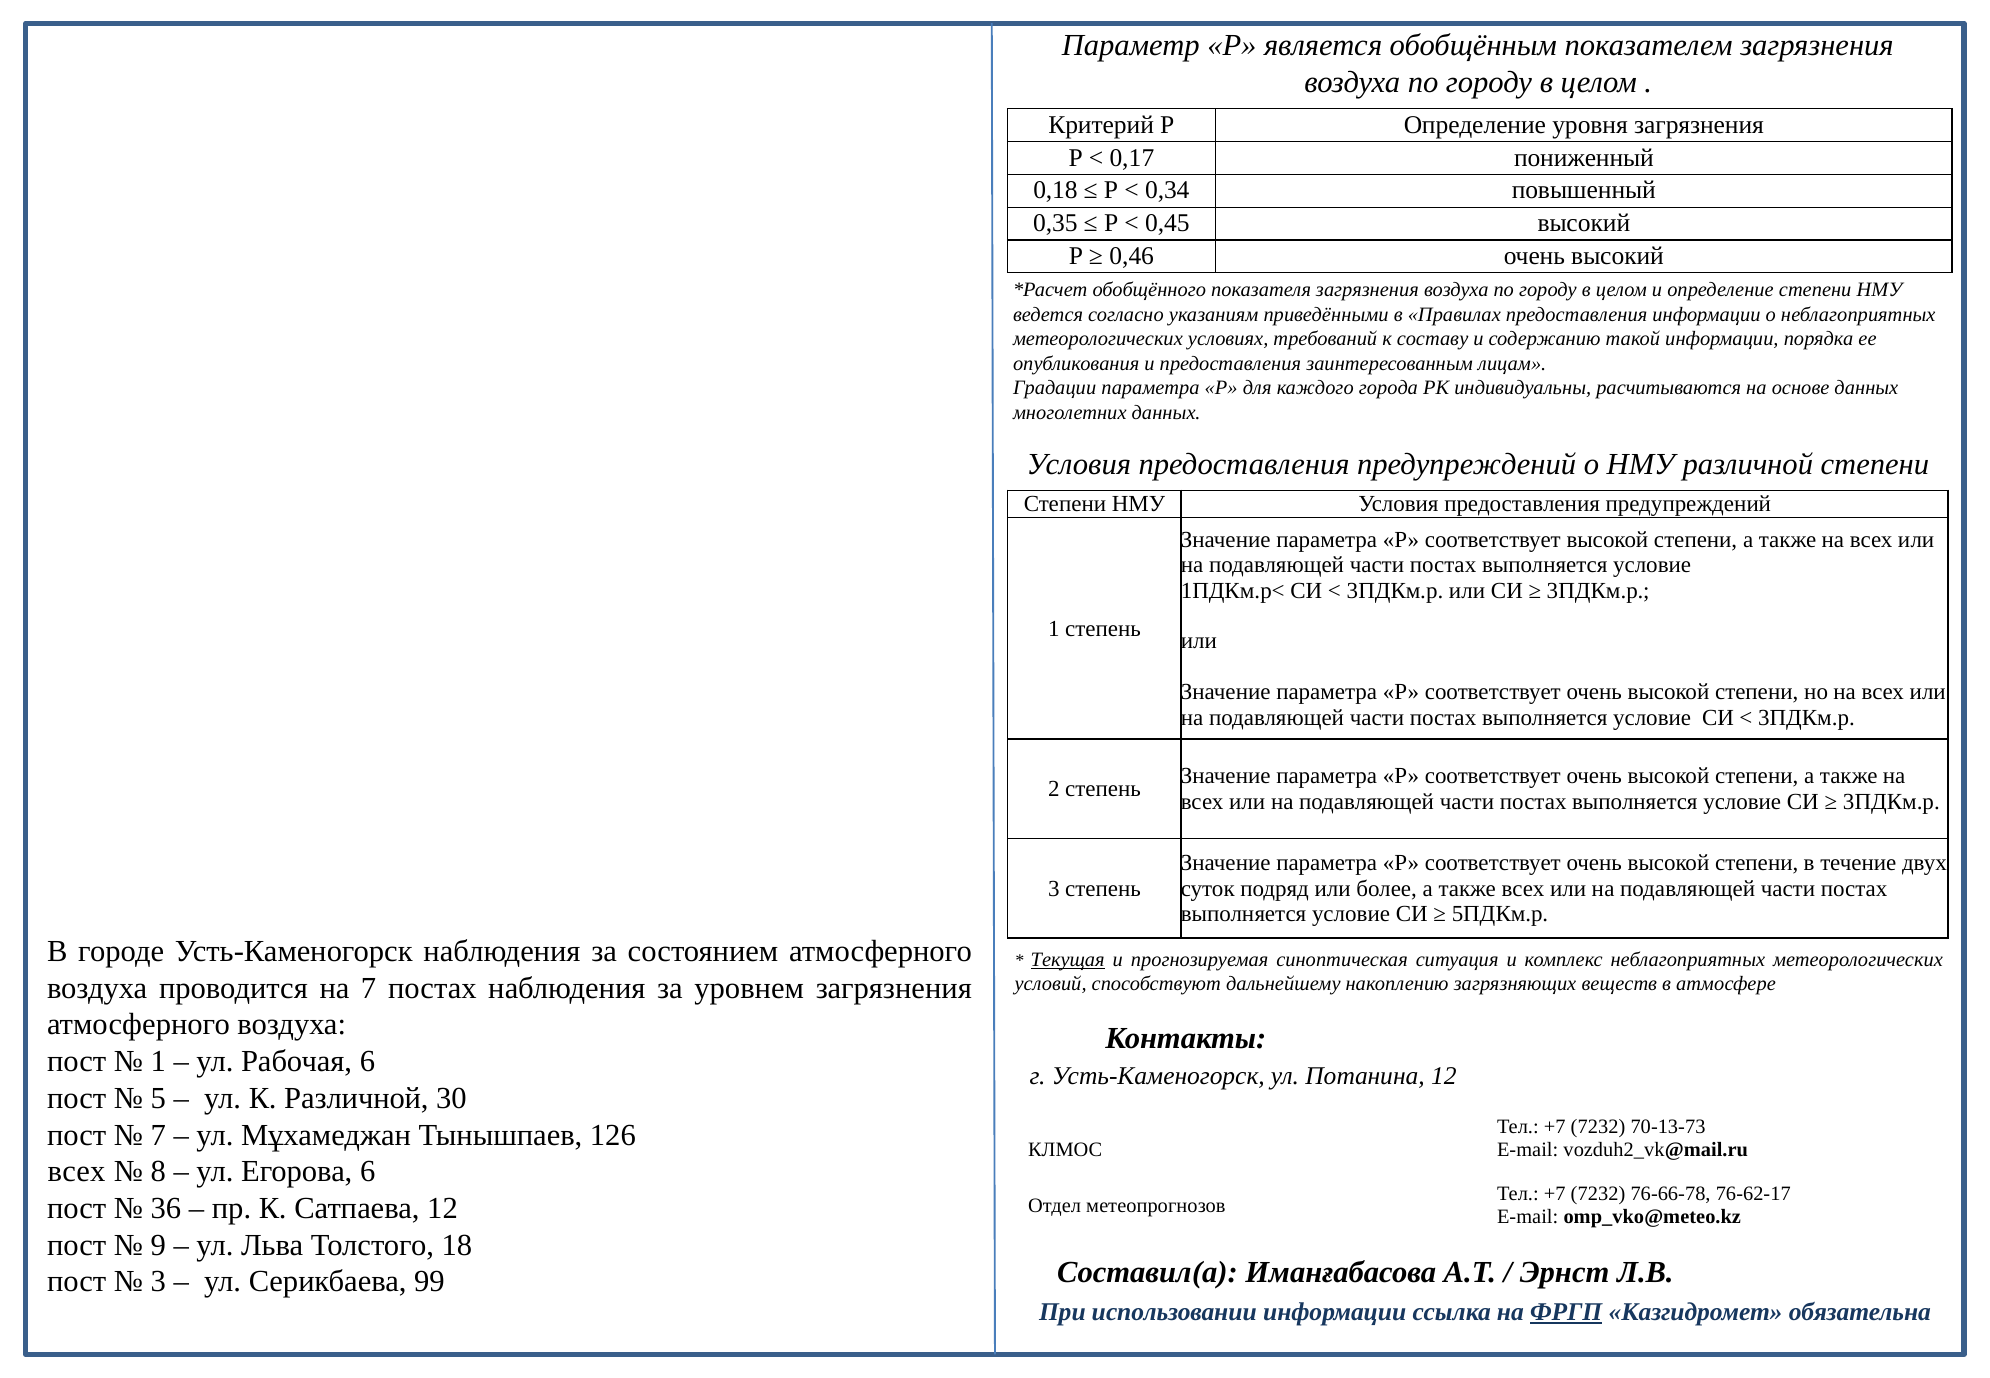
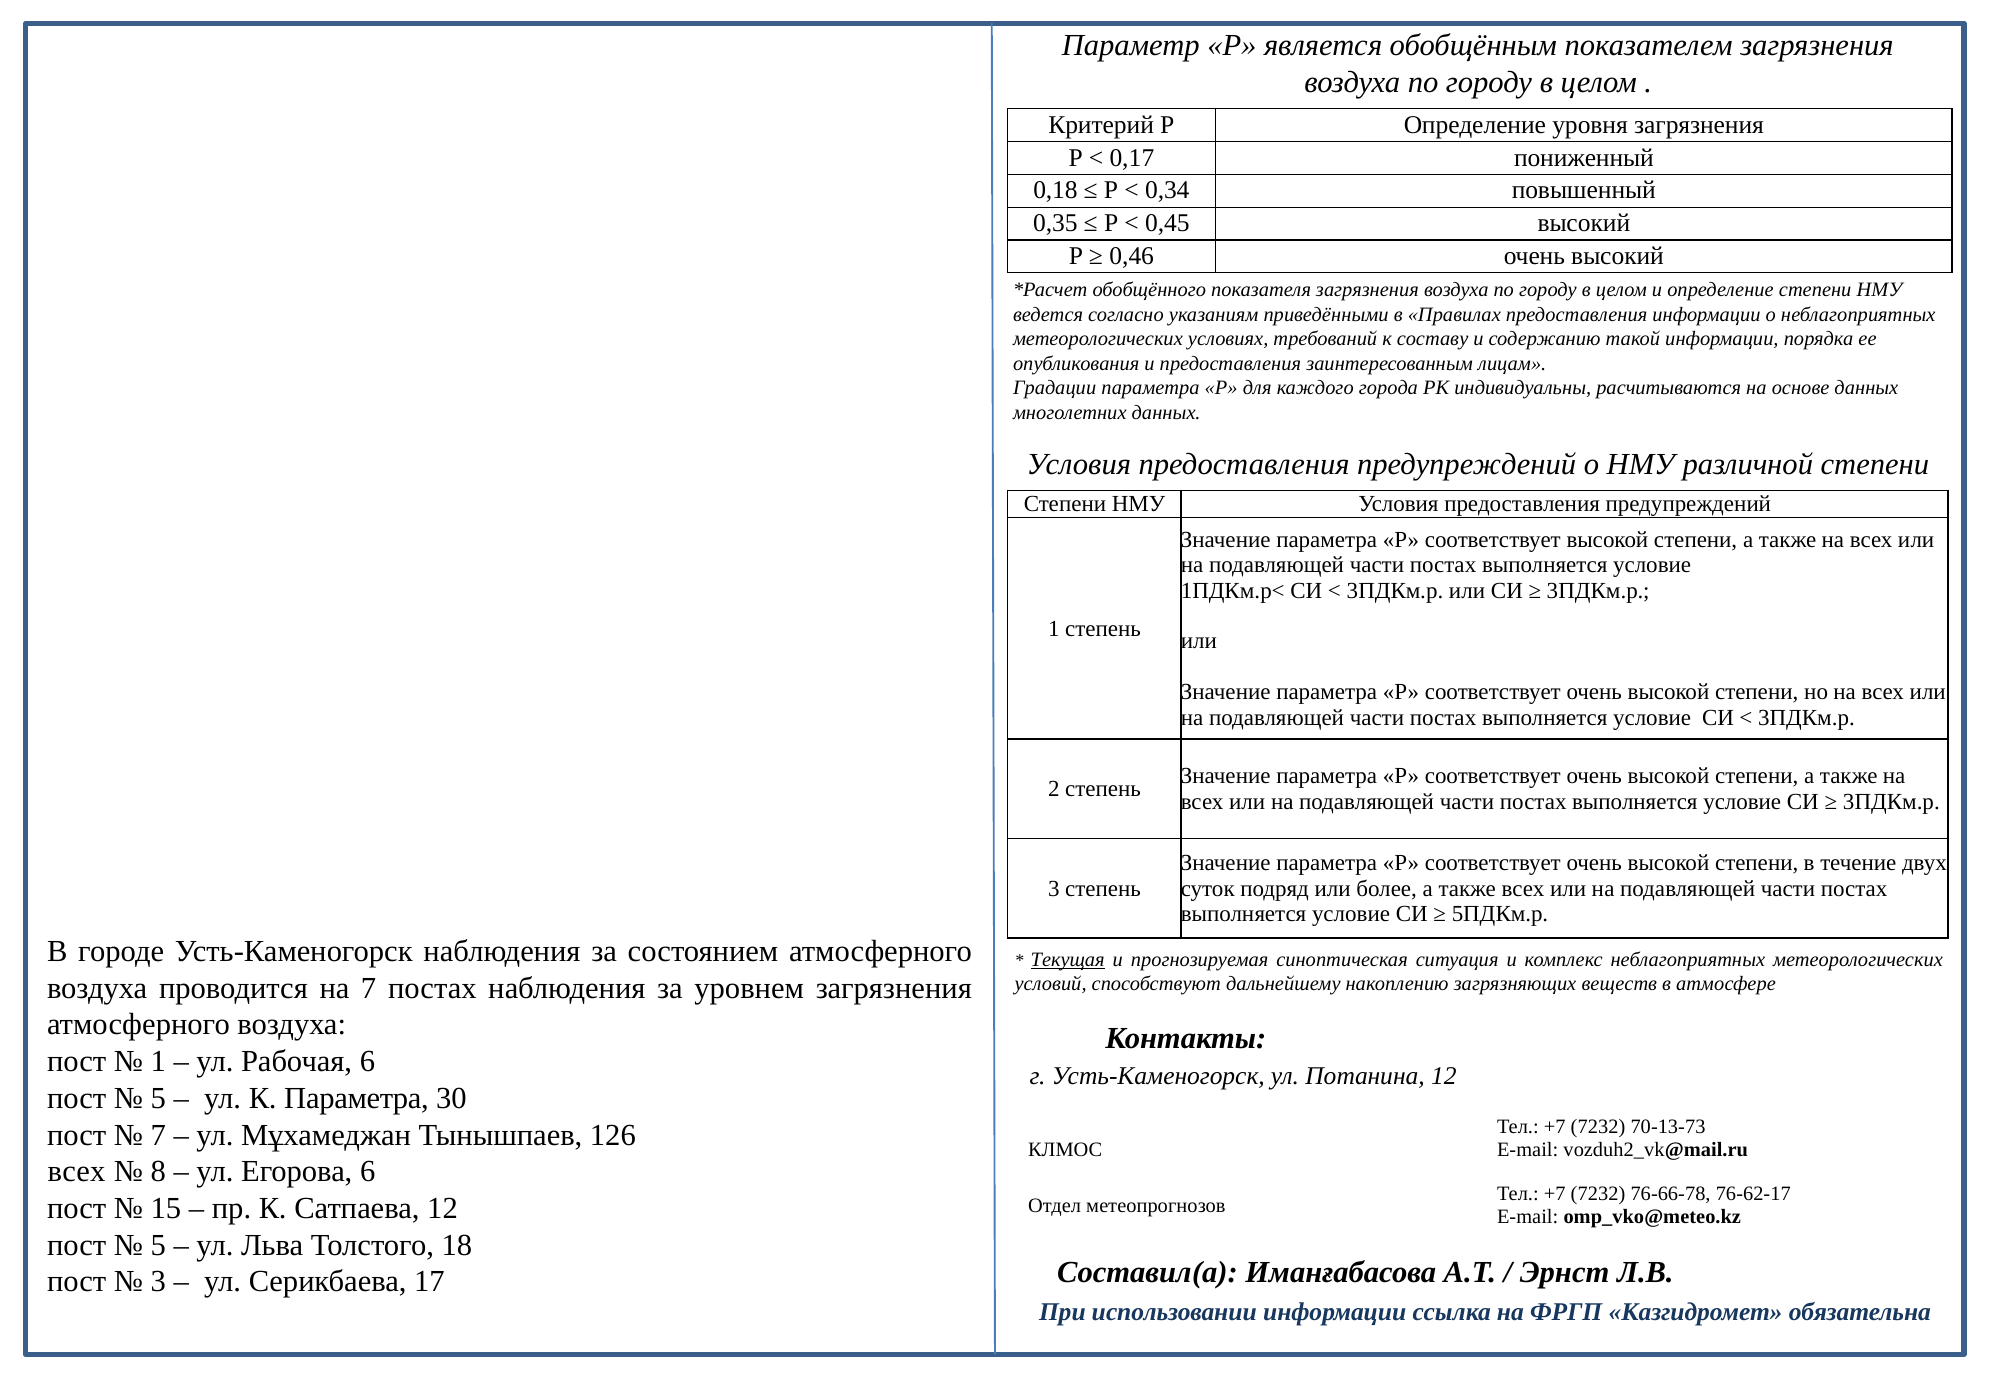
К Различной: Различной -> Параметра
36: 36 -> 15
9 at (158, 1245): 9 -> 5
99: 99 -> 17
ФРГП underline: present -> none
